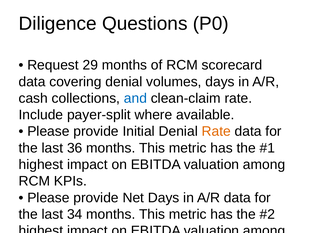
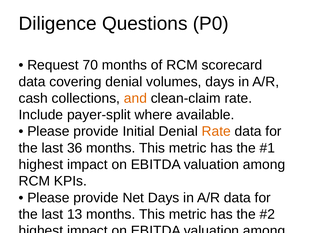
29: 29 -> 70
and colour: blue -> orange
34: 34 -> 13
